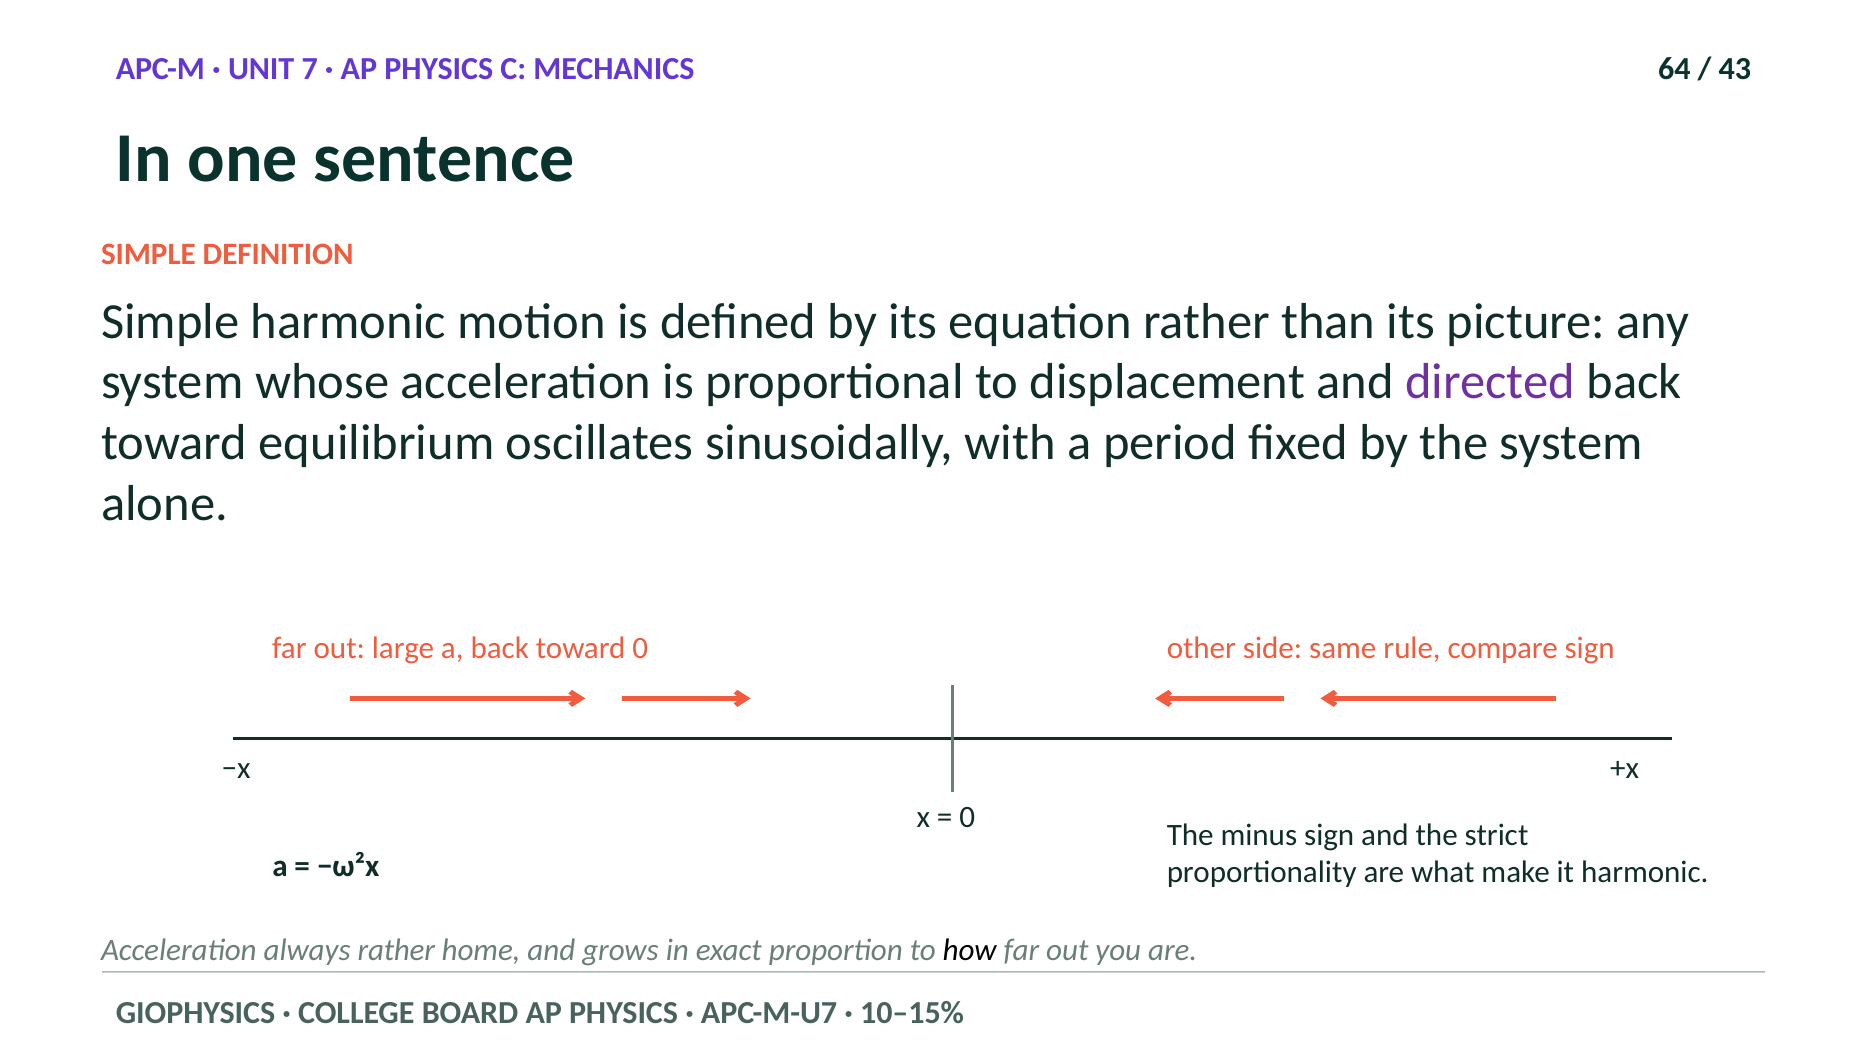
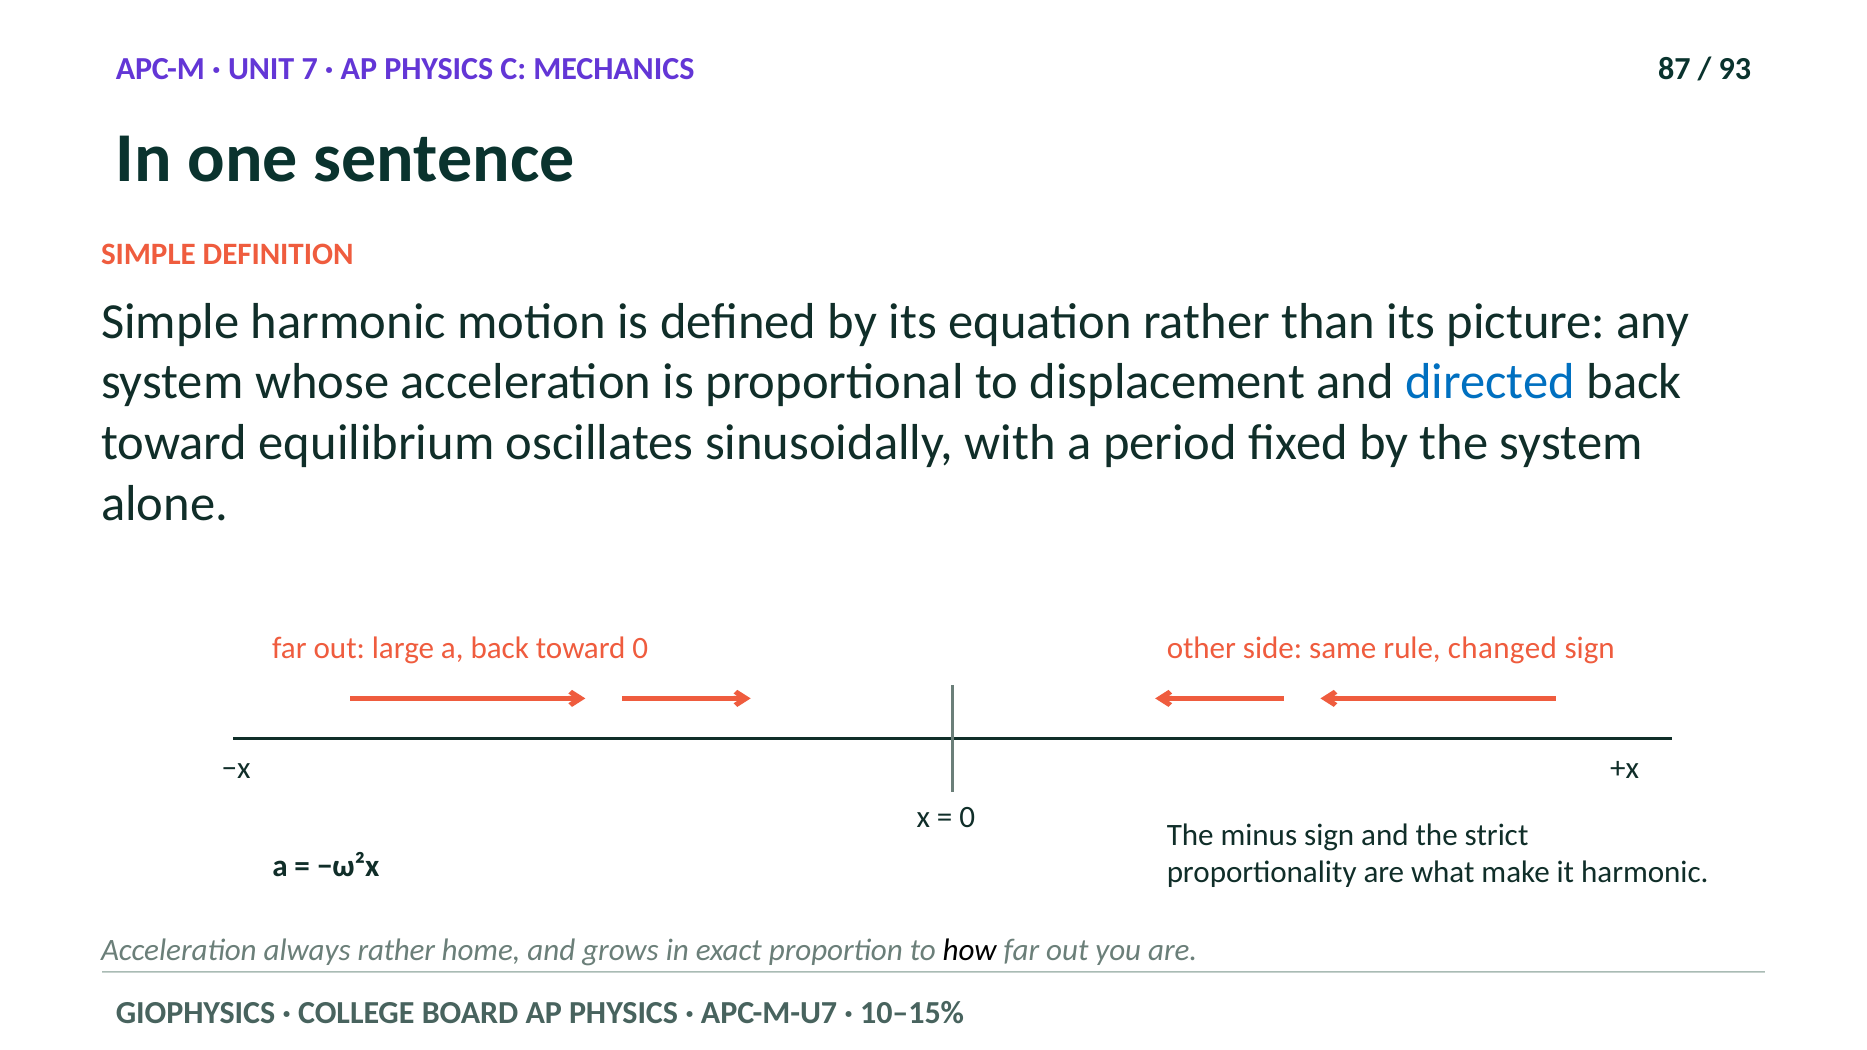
64: 64 -> 87
43: 43 -> 93
directed colour: purple -> blue
compare: compare -> changed
